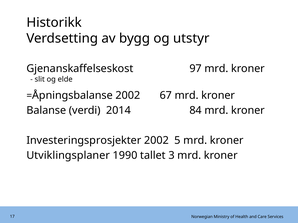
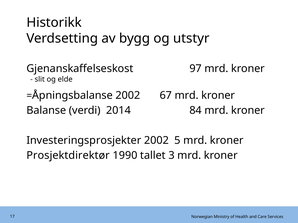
Utviklingsplaner: Utviklingsplaner -> Prosjektdirektør
